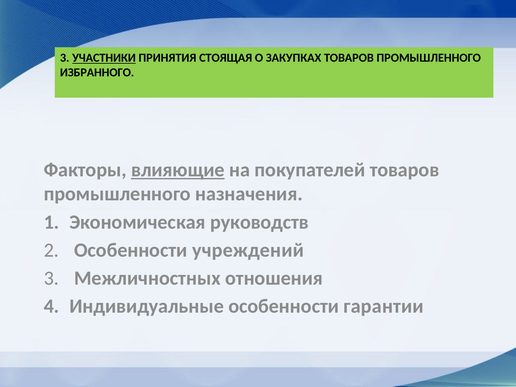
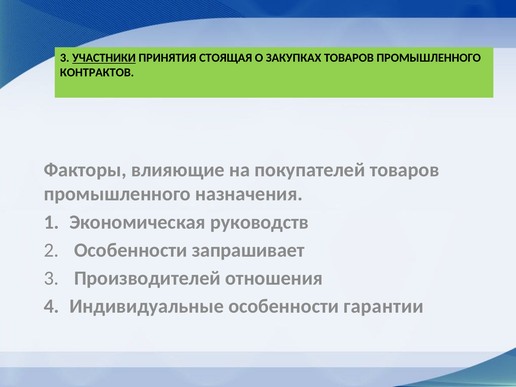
ИЗБРАННОГО: ИЗБРАННОГО -> КОНТРАКТОВ
влияющие underline: present -> none
учреждений: учреждений -> запрашивает
Межличностных: Межличностных -> Производителей
